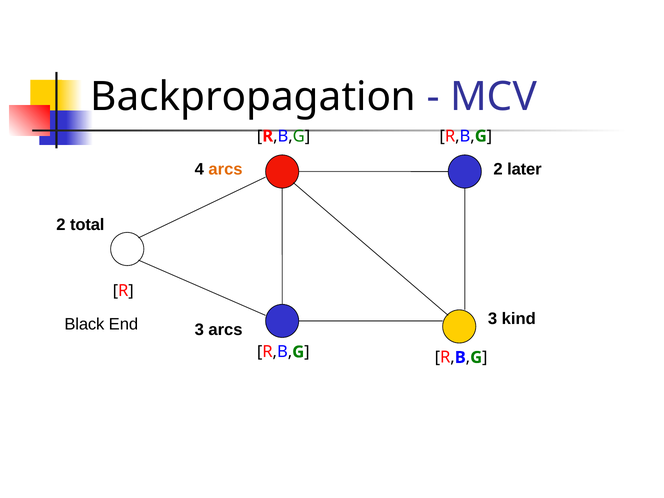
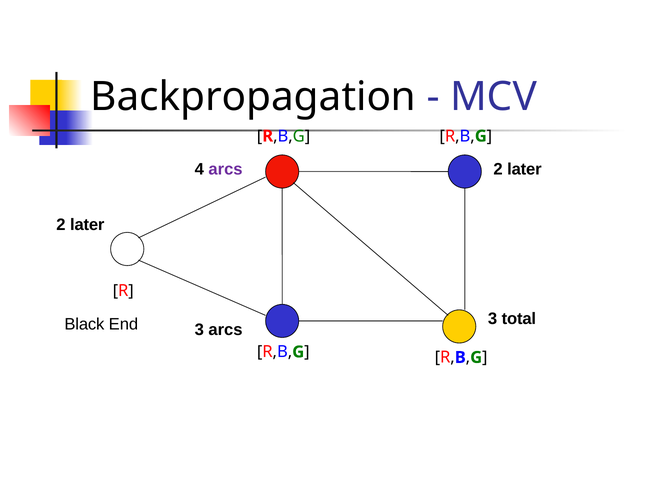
arcs at (226, 169) colour: orange -> purple
total at (87, 225): total -> later
kind: kind -> total
